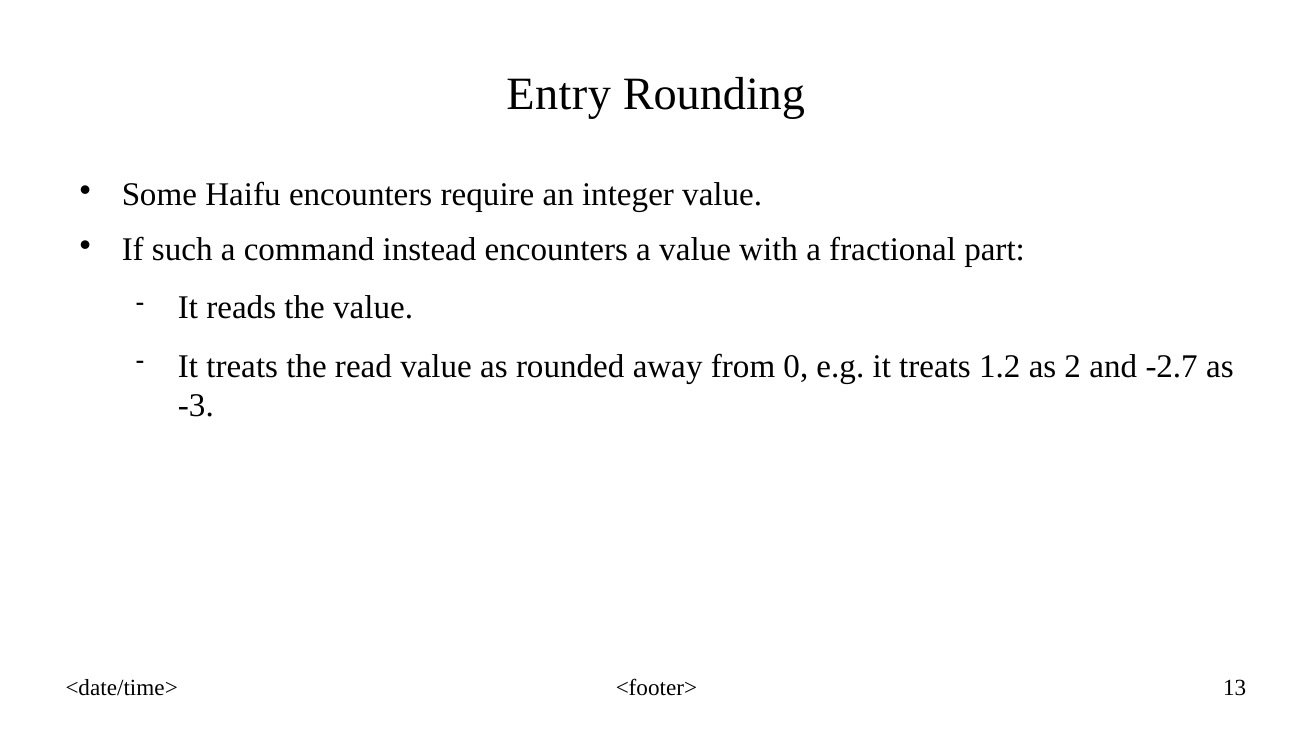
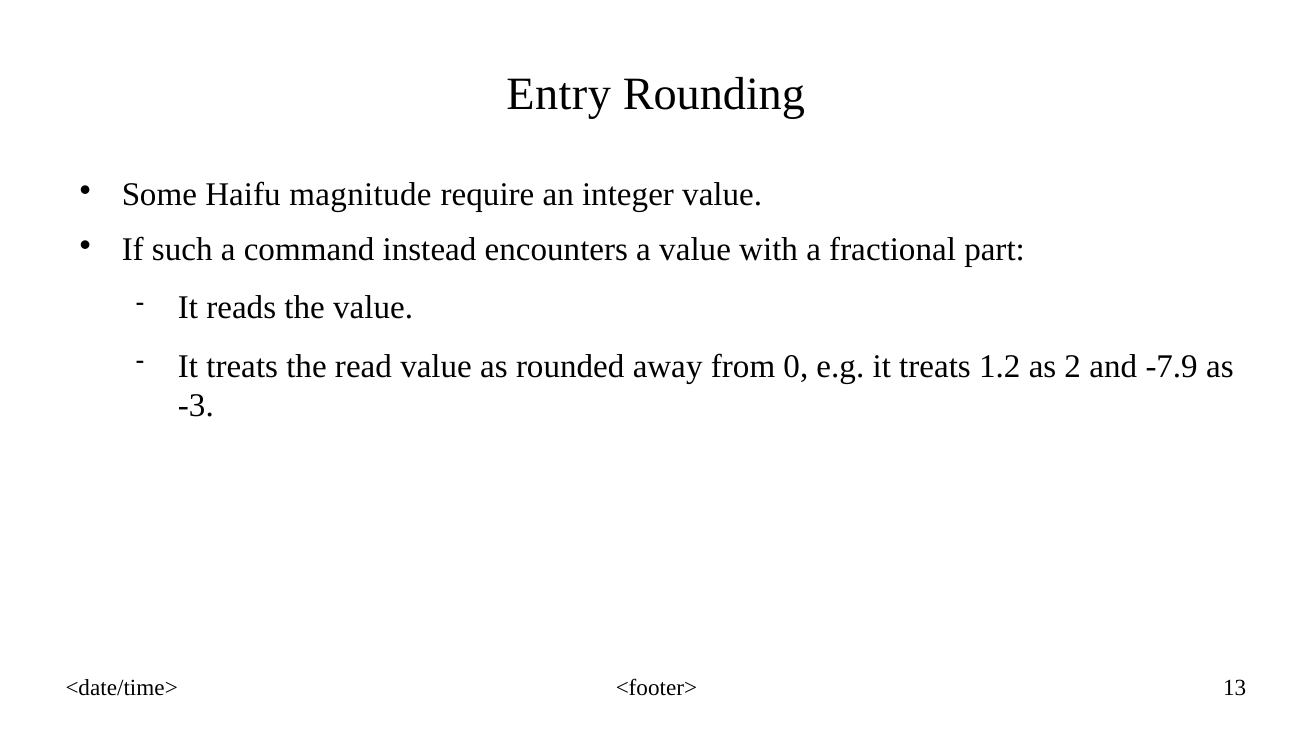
Haifu encounters: encounters -> magnitude
-2.7: -2.7 -> -7.9
